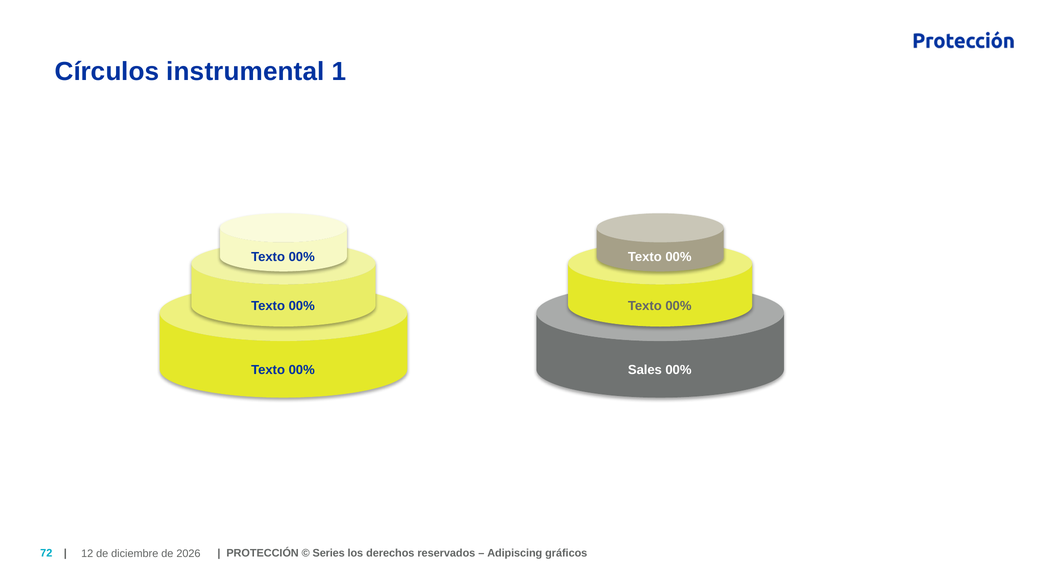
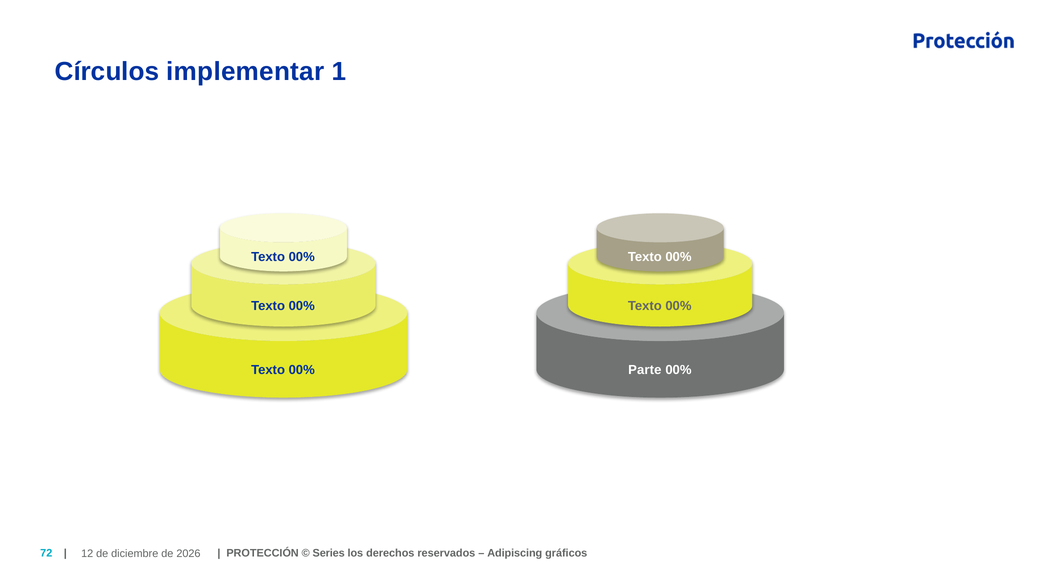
instrumental: instrumental -> implementar
Sales: Sales -> Parte
